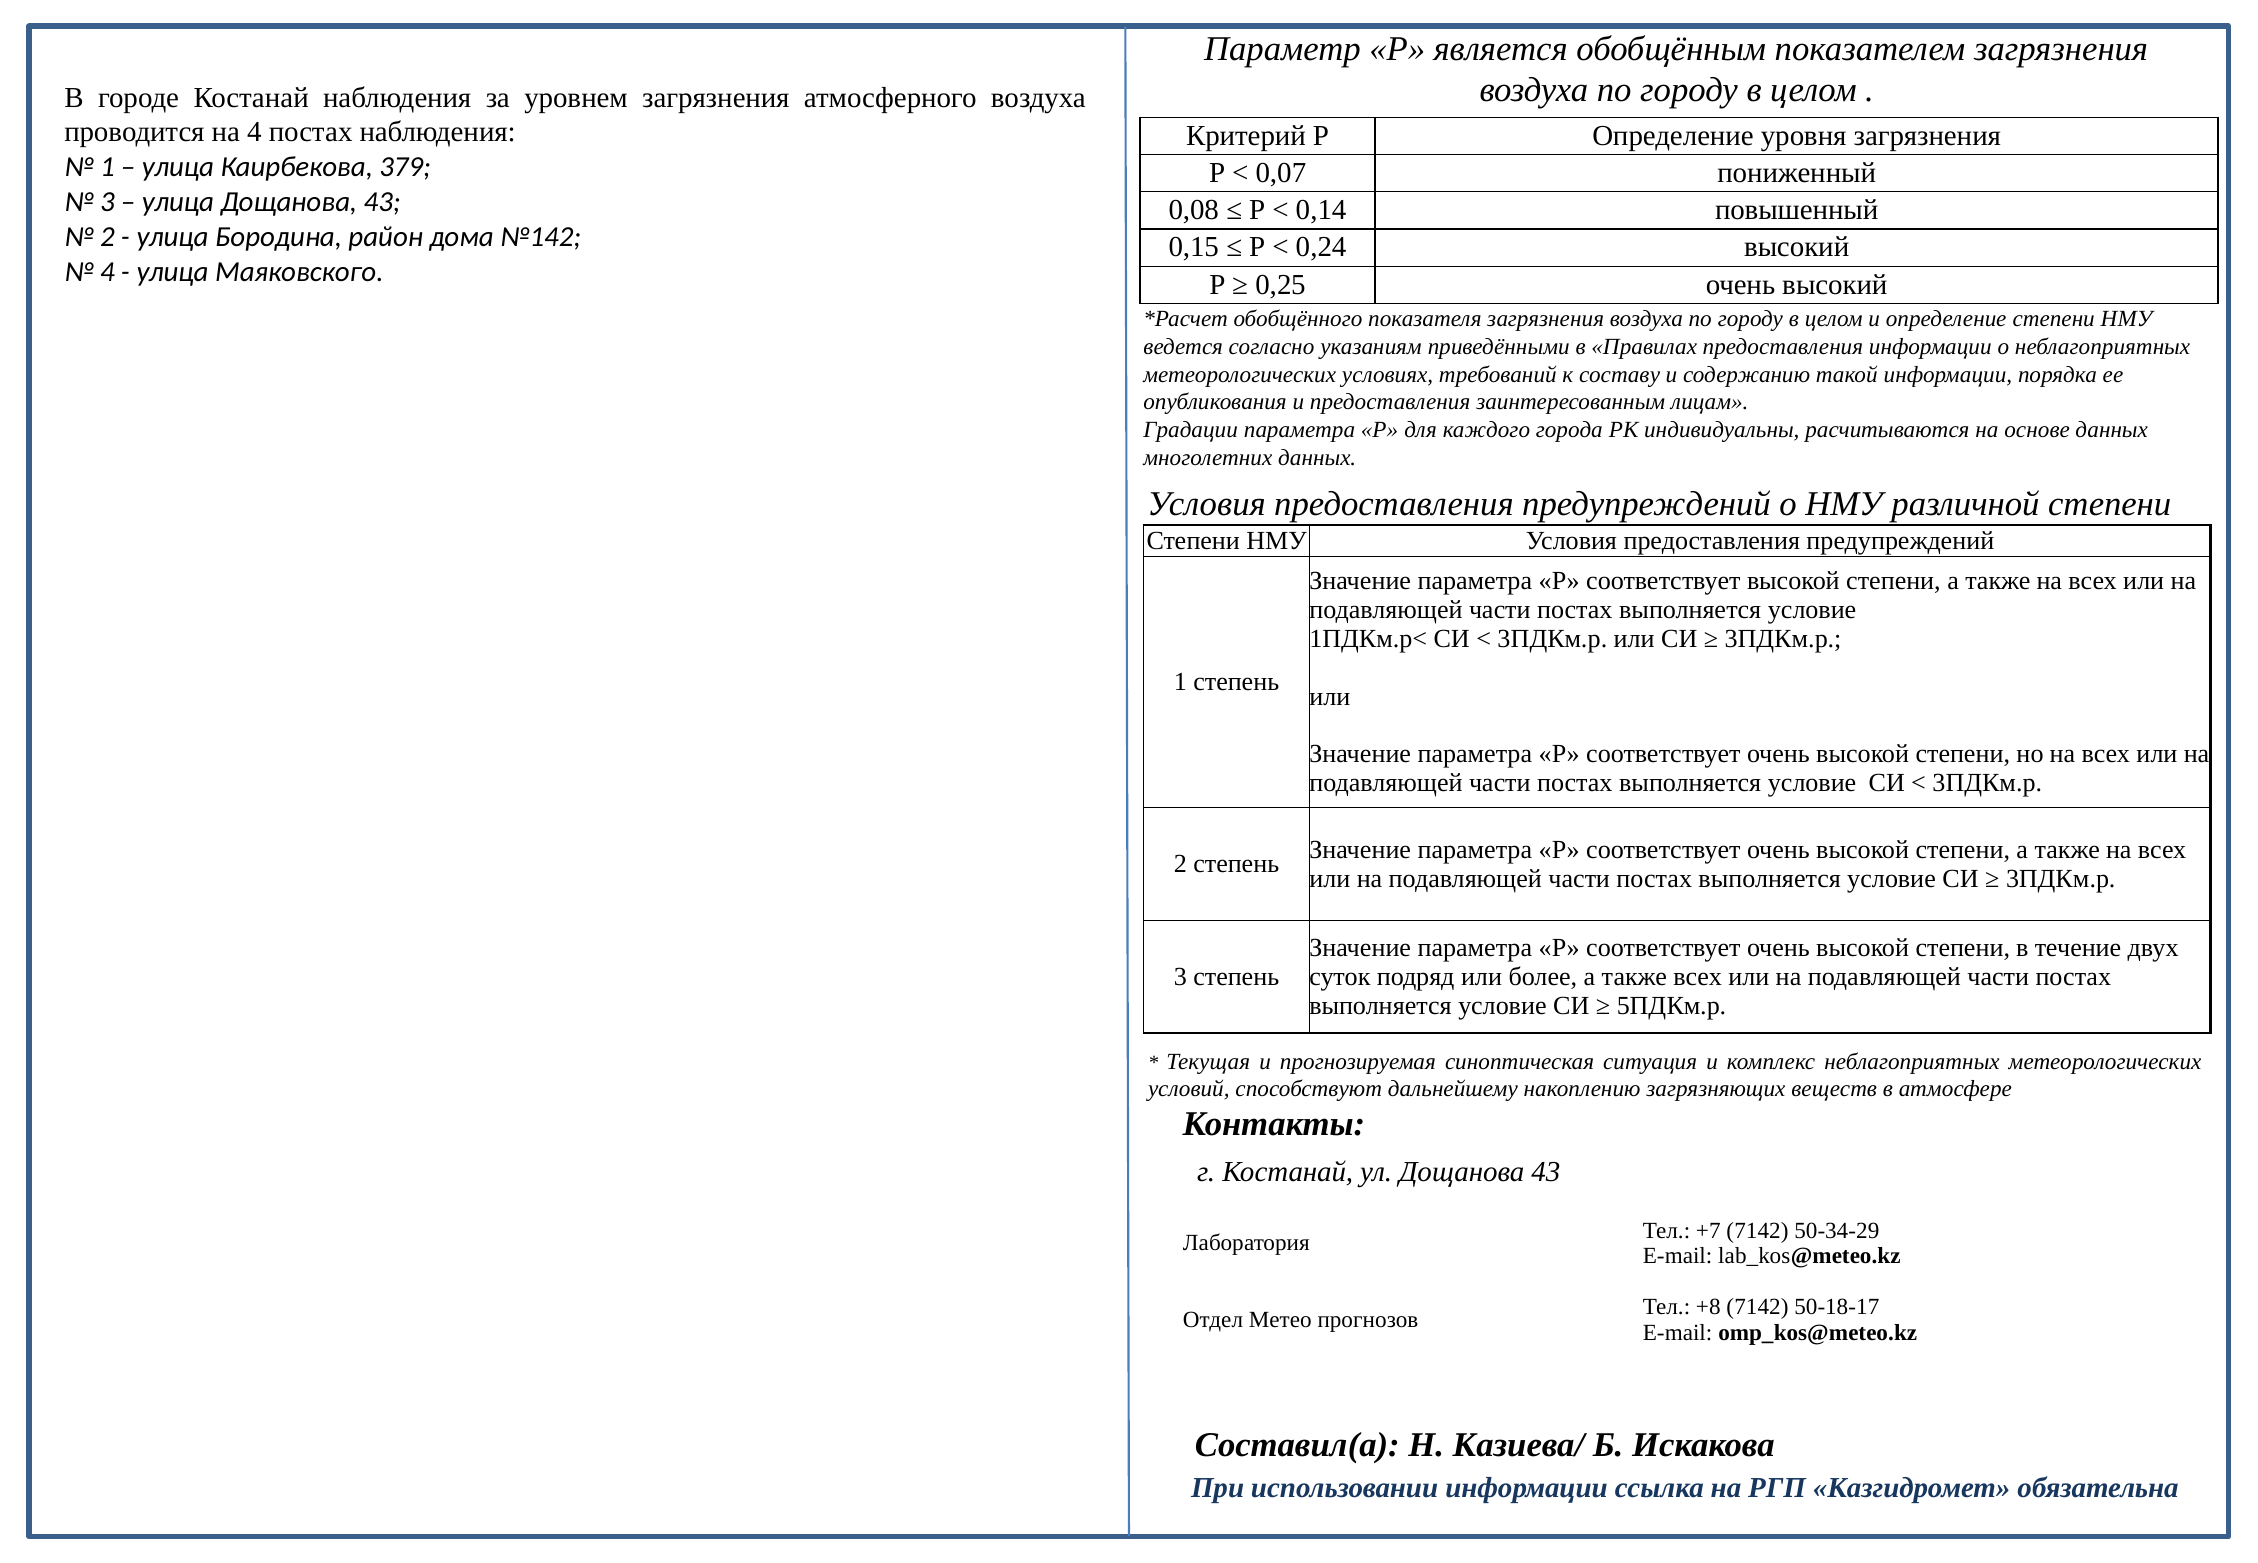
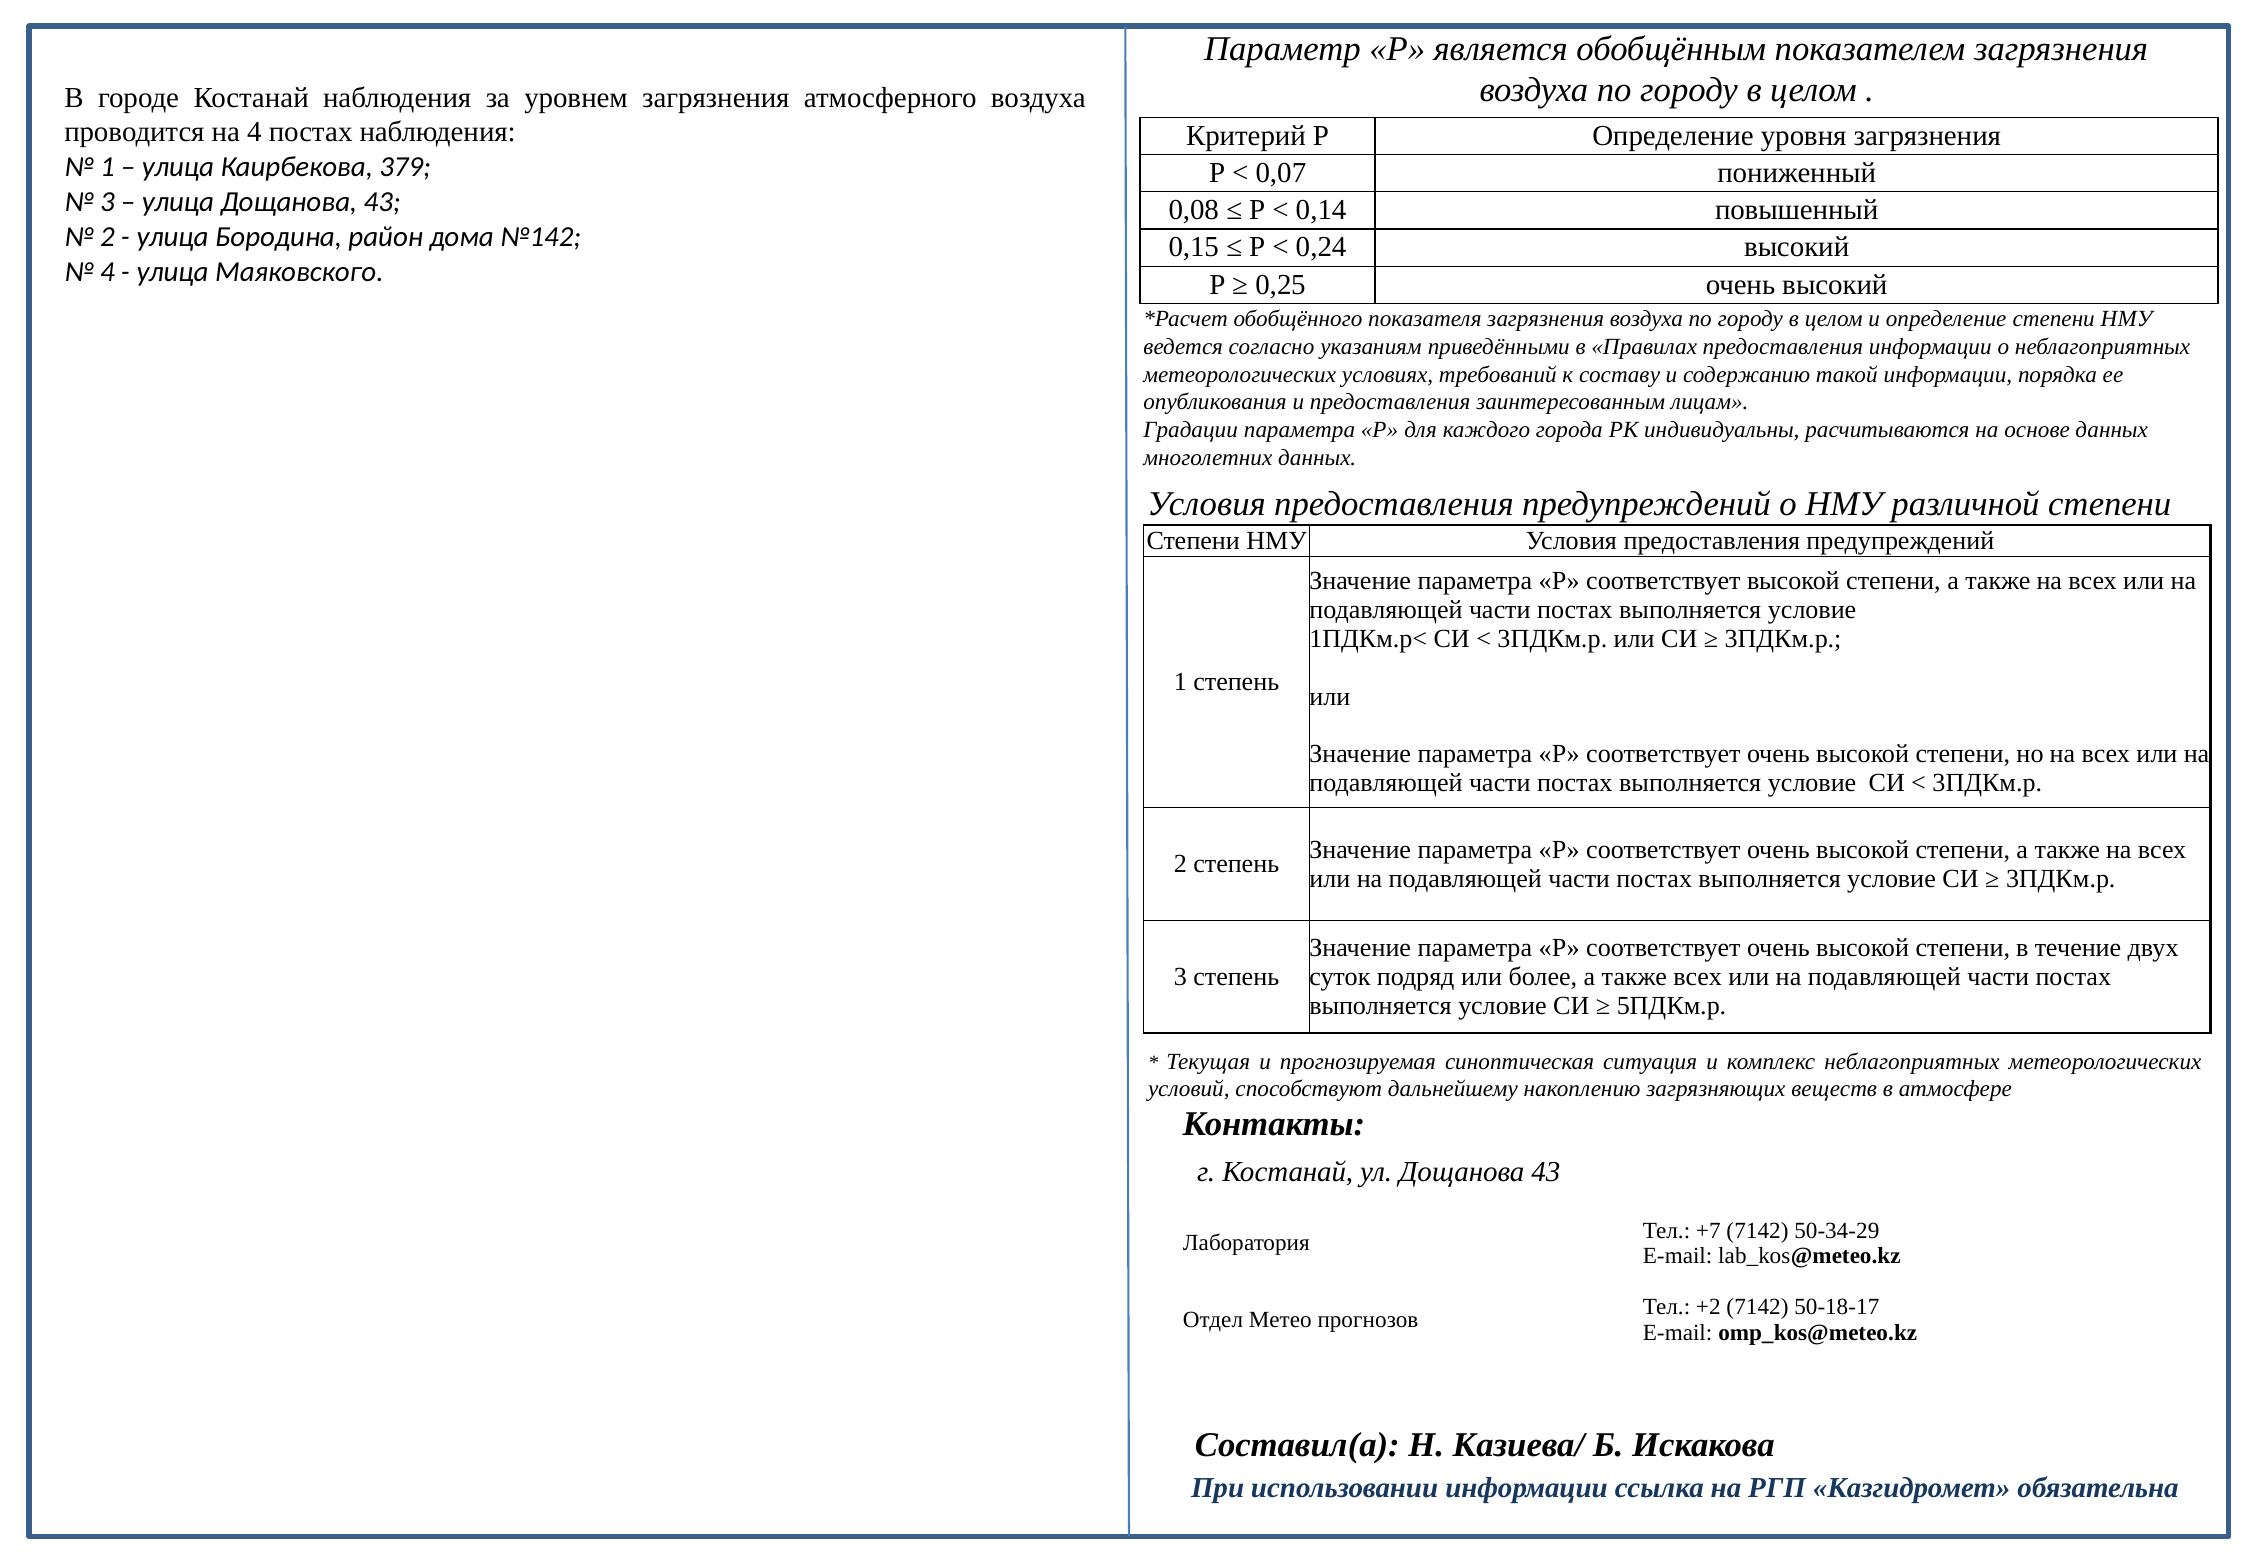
+8: +8 -> +2
